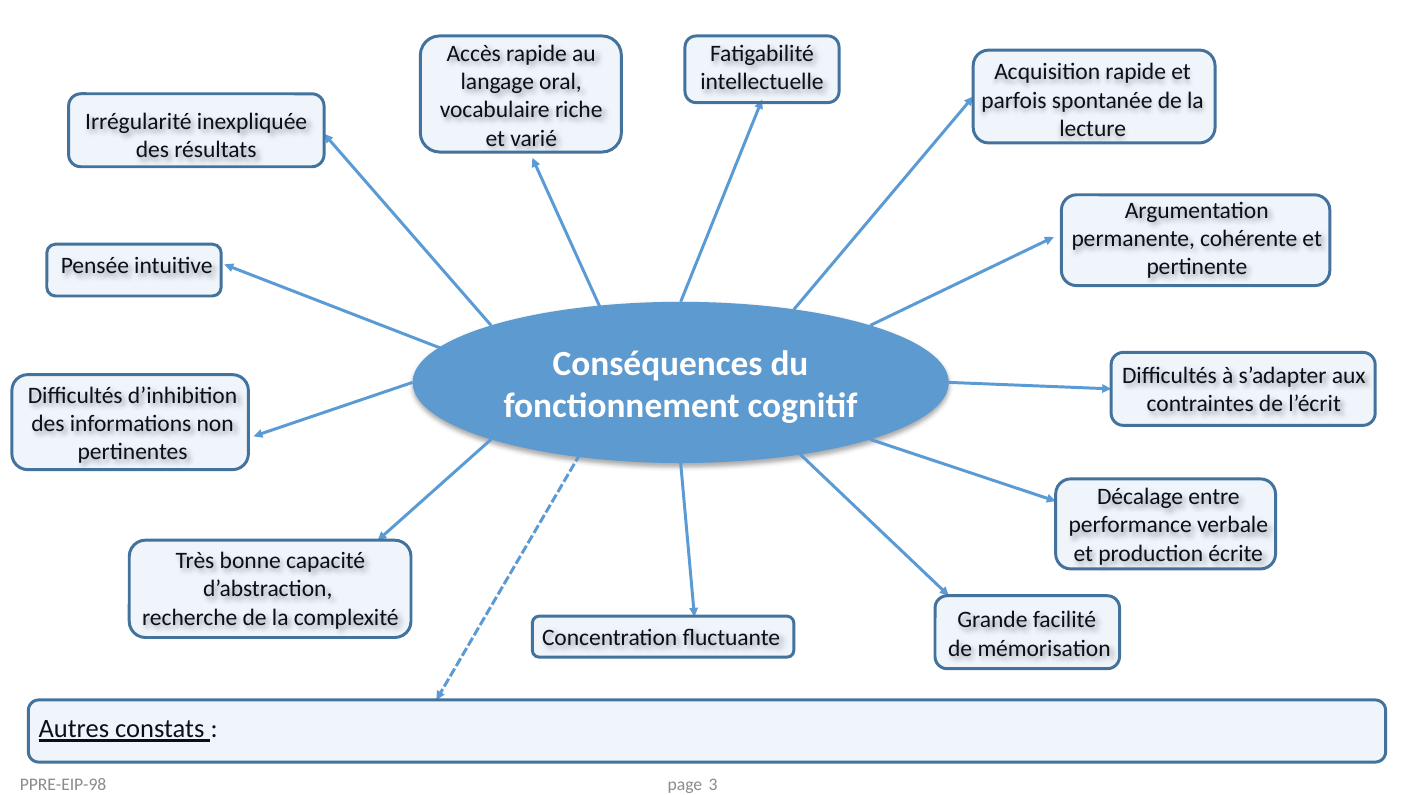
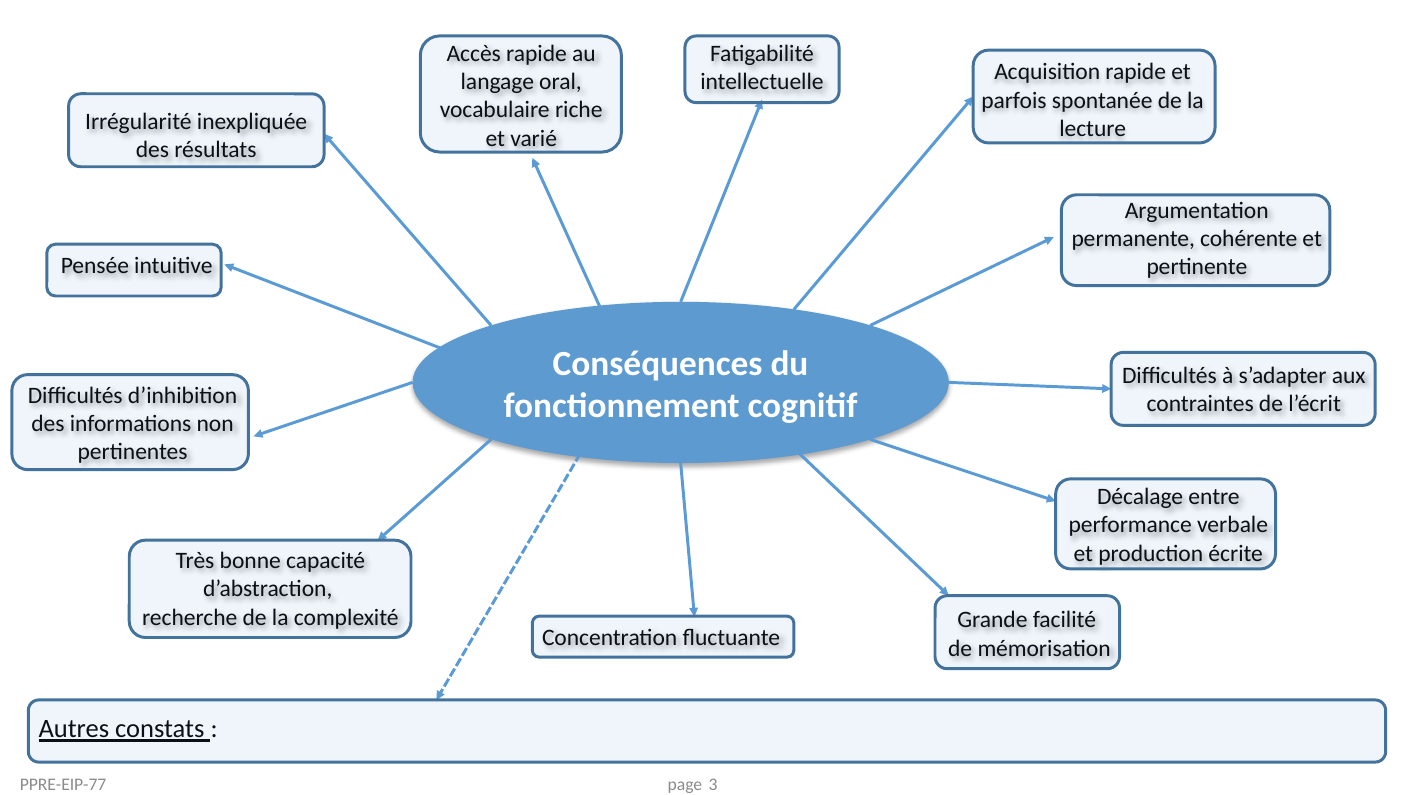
PPRE-EIP-98: PPRE-EIP-98 -> PPRE-EIP-77
